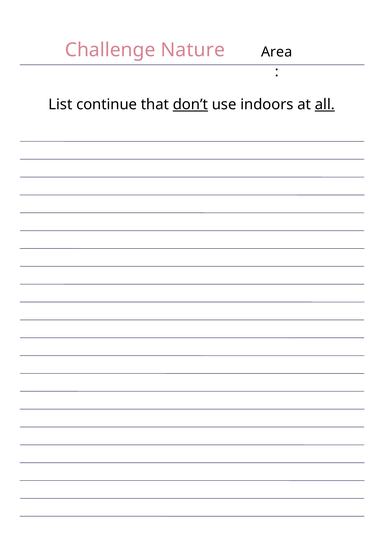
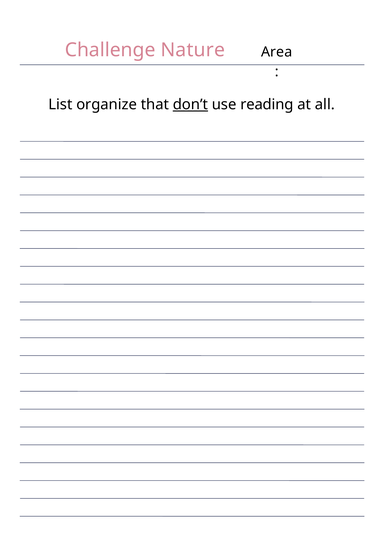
continue: continue -> organize
indoors: indoors -> reading
all underline: present -> none
